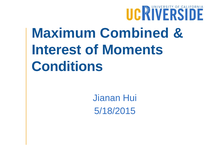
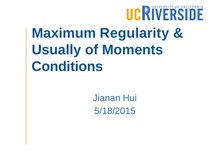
Combined: Combined -> Regularity
Interest: Interest -> Usually
